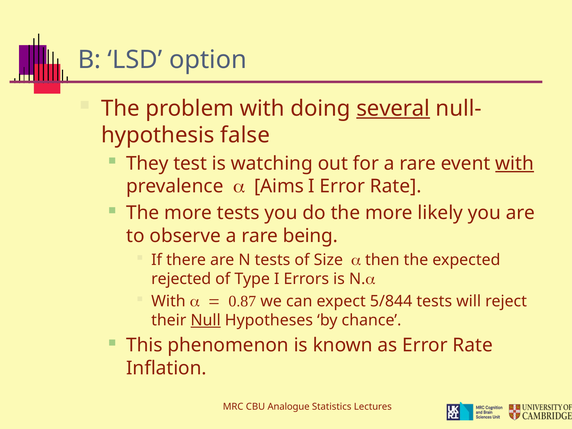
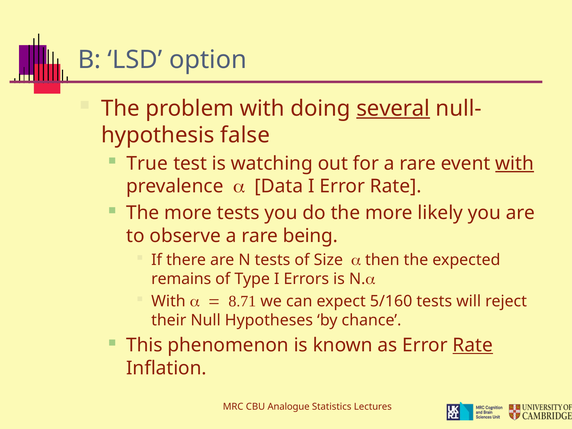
They: They -> True
Aims: Aims -> Data
rejected: rejected -> remains
0.87: 0.87 -> 8.71
5/844: 5/844 -> 5/160
Null underline: present -> none
Rate at (473, 345) underline: none -> present
